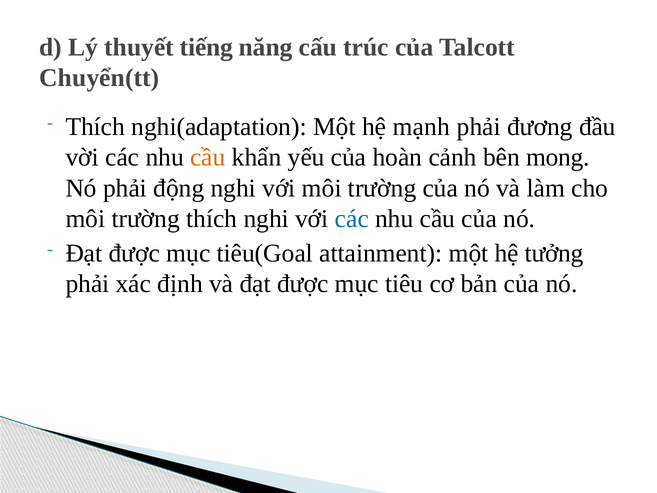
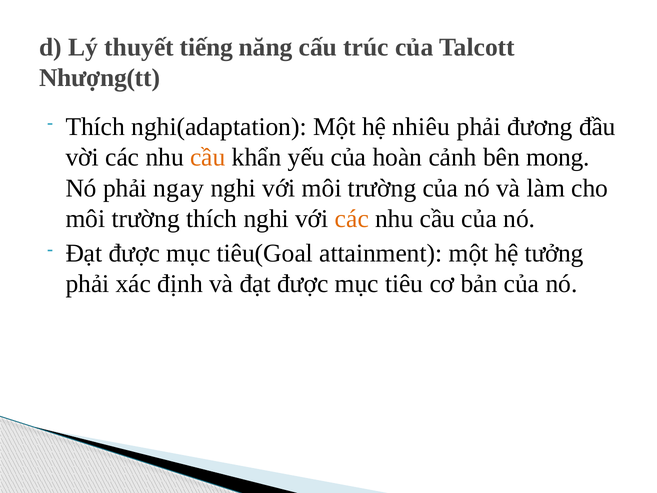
Chuyển(tt: Chuyển(tt -> Nhượng(tt
mạnh: mạnh -> nhiêu
động: động -> ngay
các at (352, 219) colour: blue -> orange
